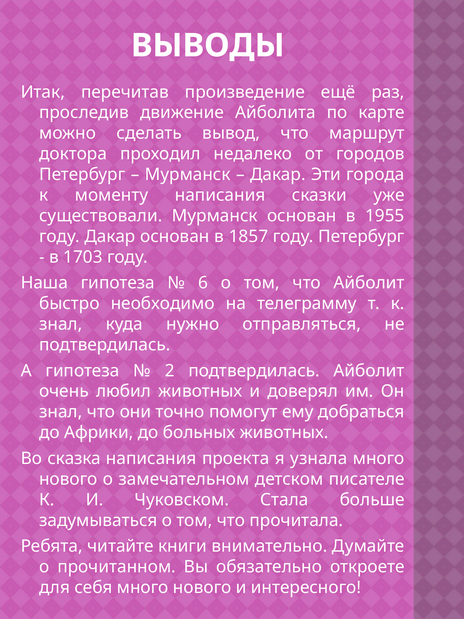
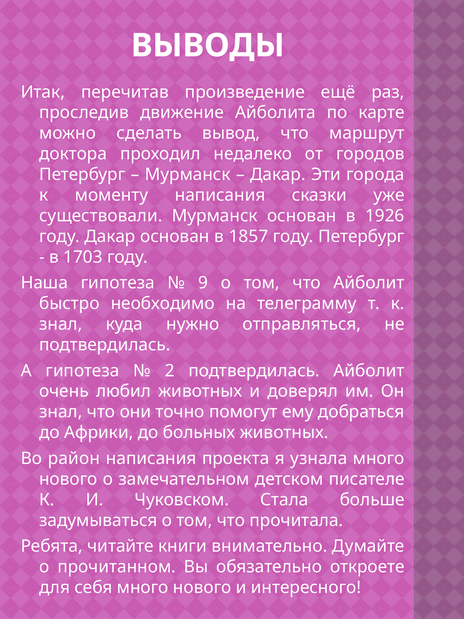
1955: 1955 -> 1926
6: 6 -> 9
сказка: сказка -> район
